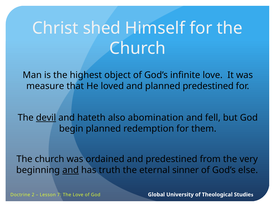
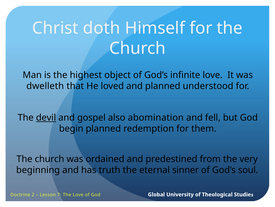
shed: shed -> doth
measure: measure -> dwelleth
planned predestined: predestined -> understood
hateth: hateth -> gospel
and at (71, 170) underline: present -> none
else: else -> soul
